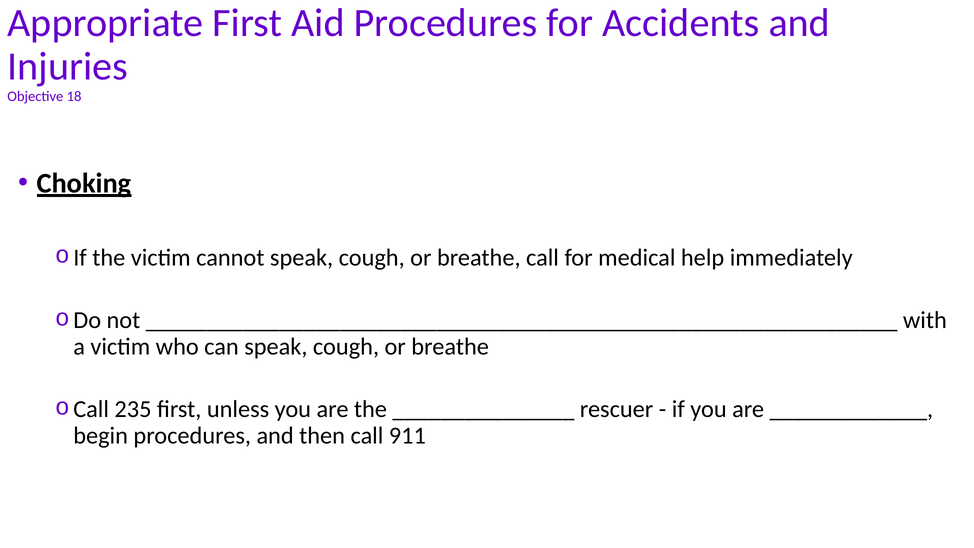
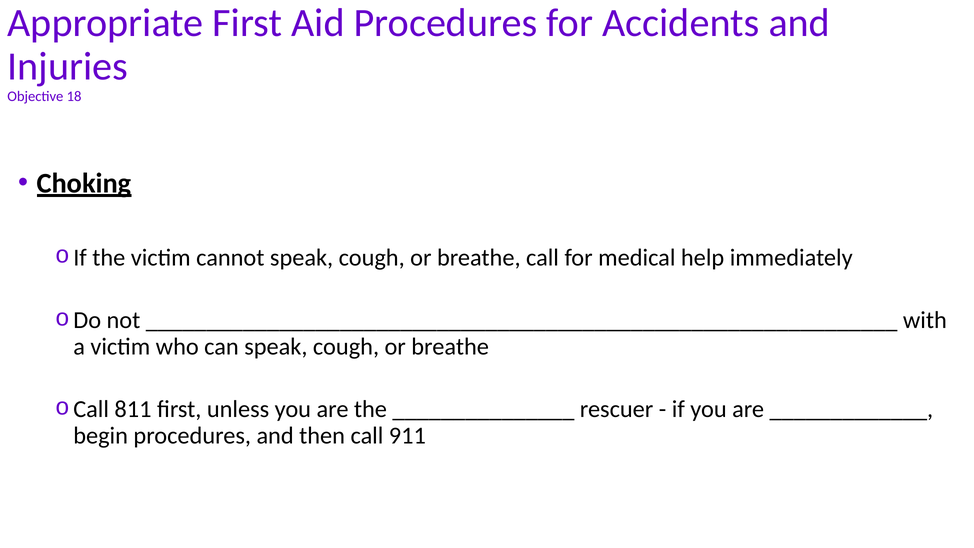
235: 235 -> 811
